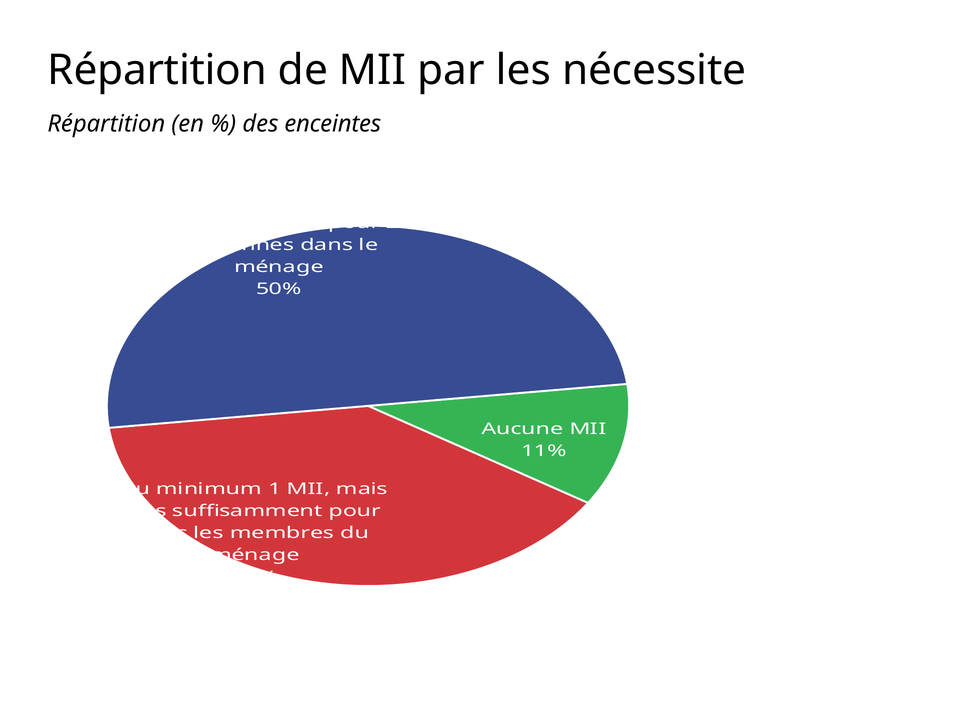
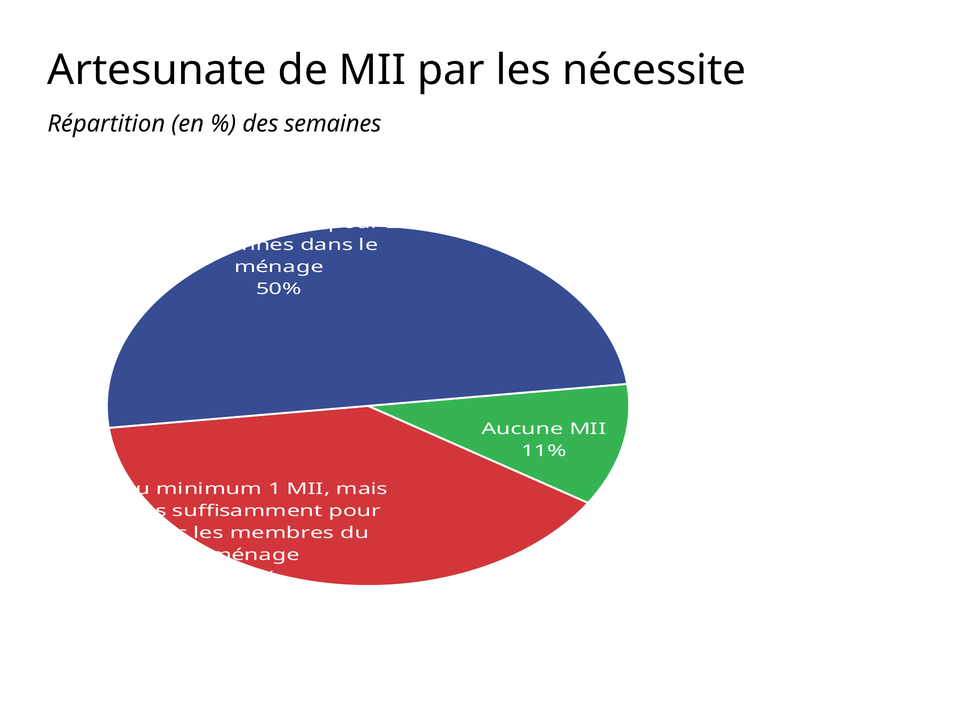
Répartition at (157, 70): Répartition -> Artesunate
enceintes: enceintes -> semaines
